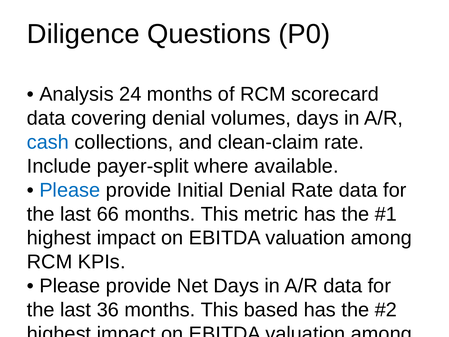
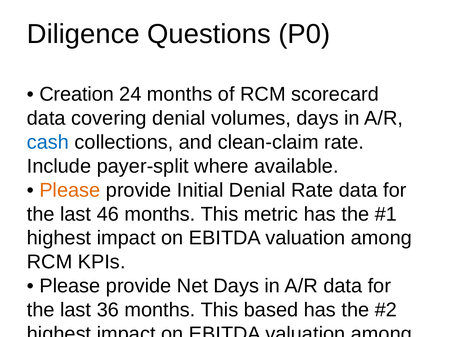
Analysis: Analysis -> Creation
Please at (70, 190) colour: blue -> orange
66: 66 -> 46
